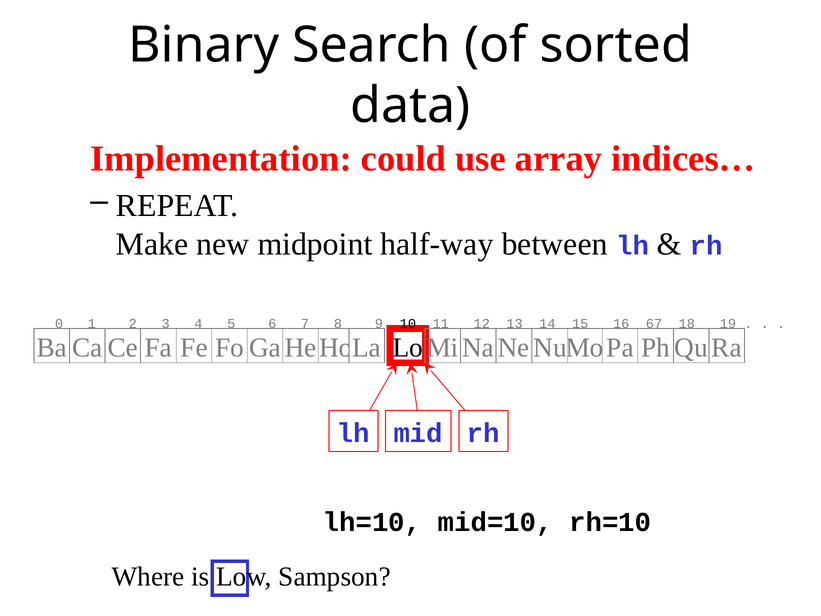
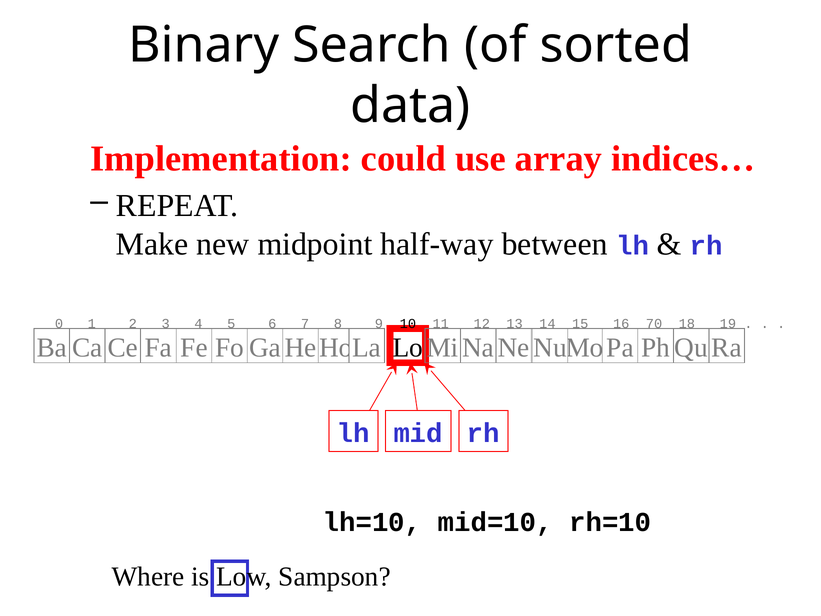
67: 67 -> 70
